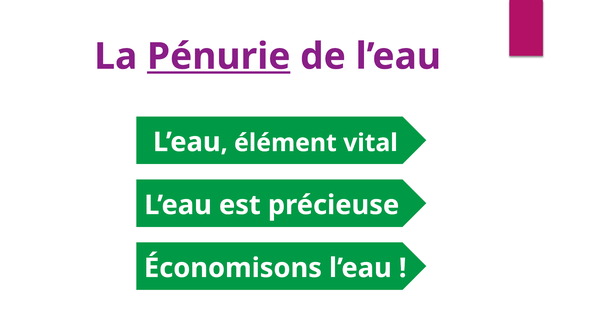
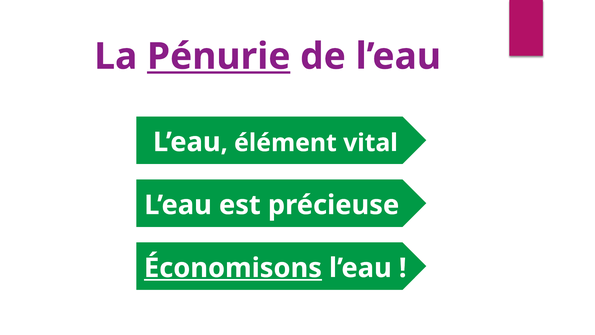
Économisons underline: none -> present
